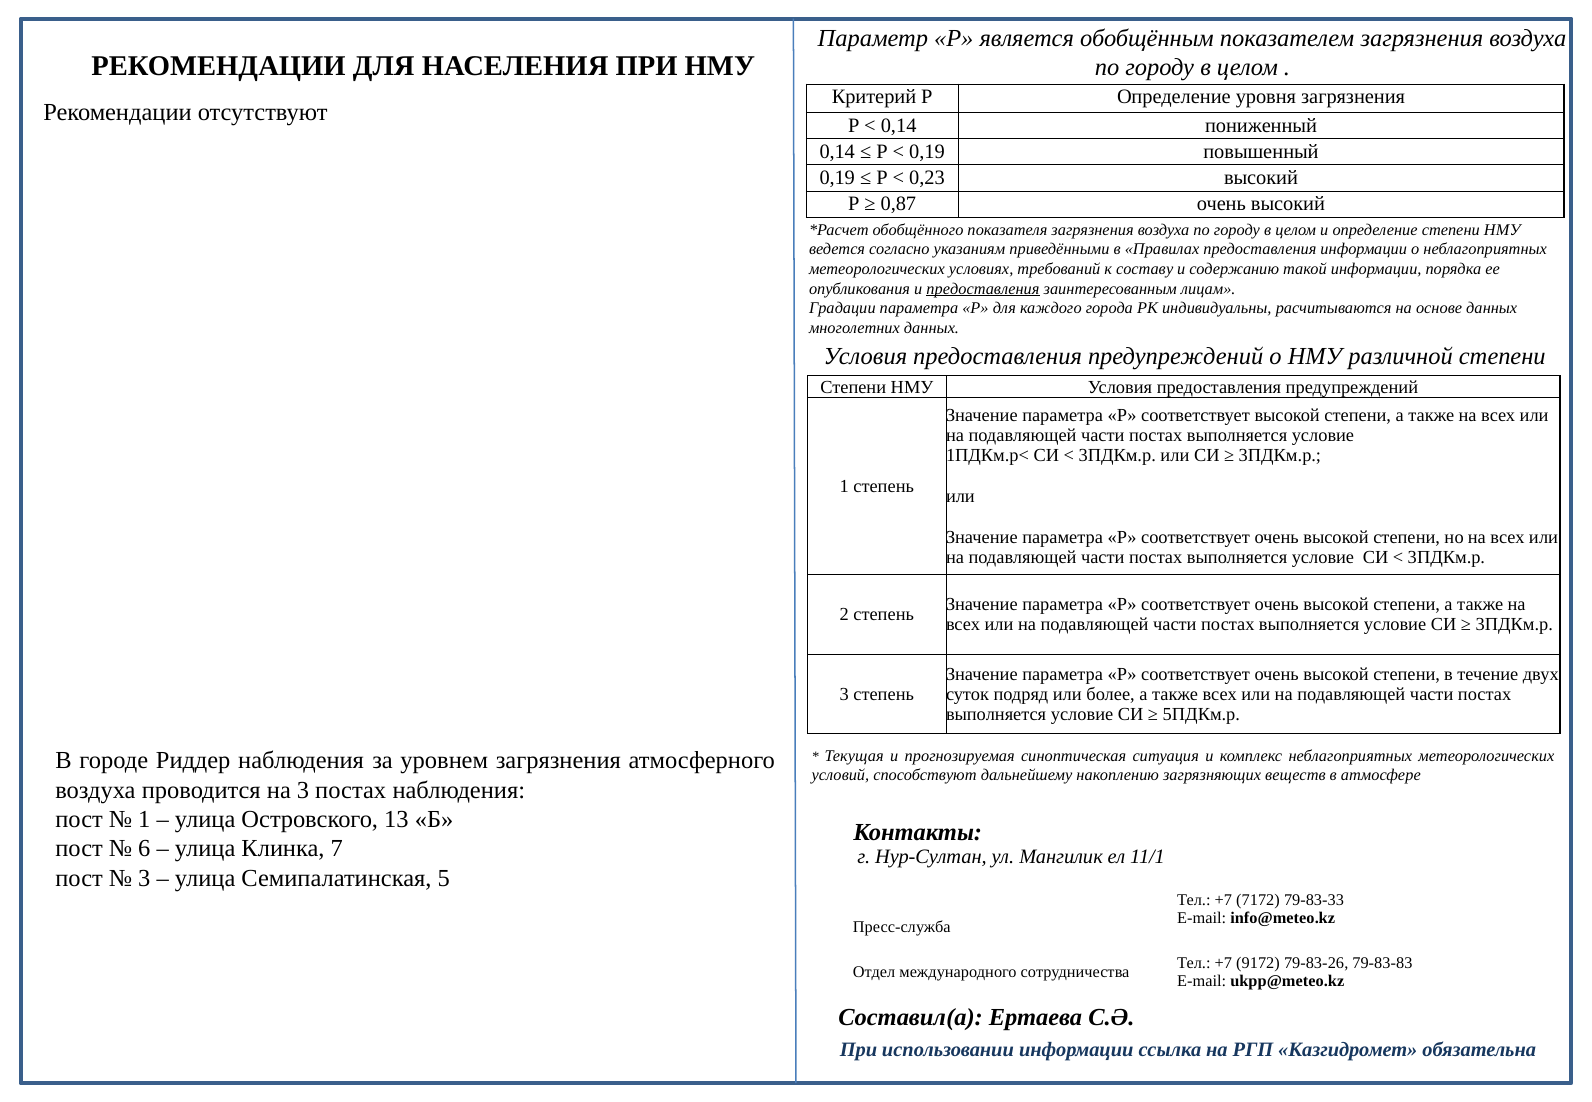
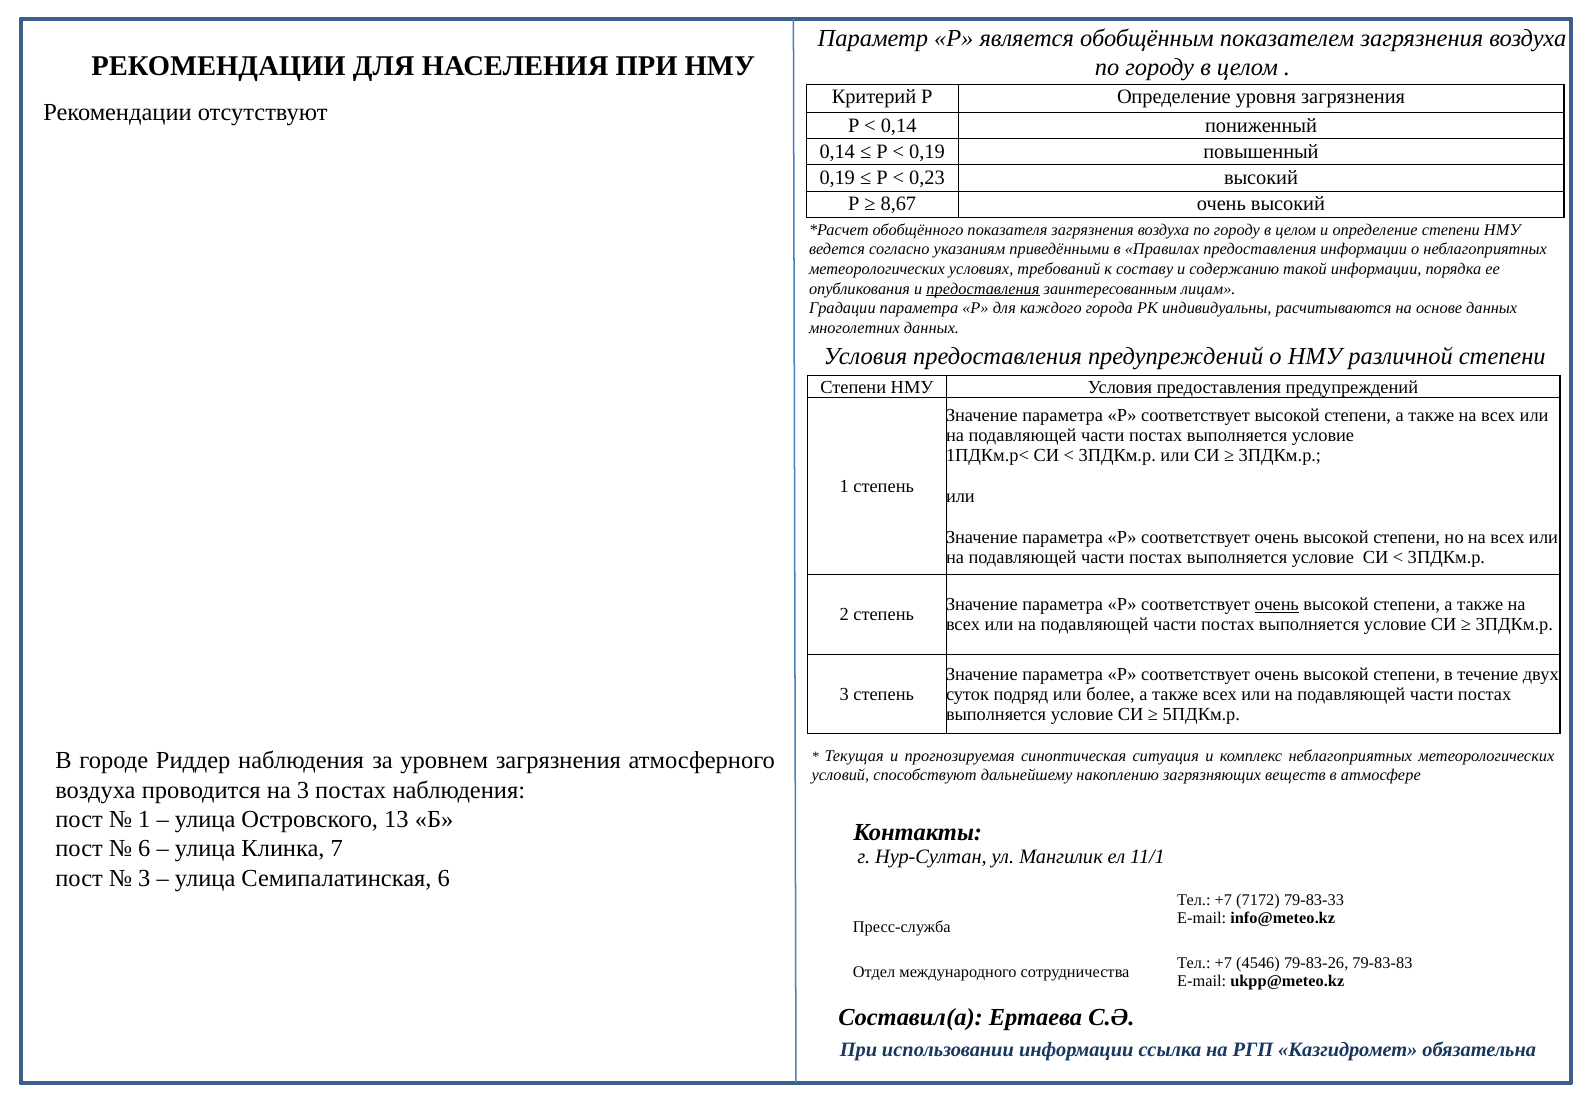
0,87: 0,87 -> 8,67
очень at (1277, 605) underline: none -> present
Семипалатинская 5: 5 -> 6
9172: 9172 -> 4546
